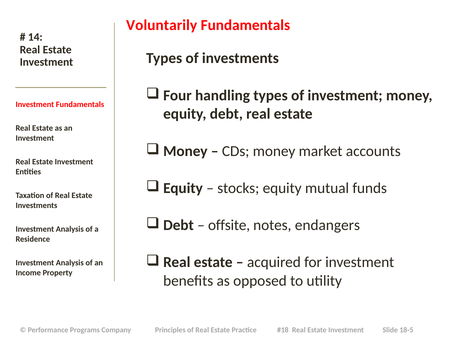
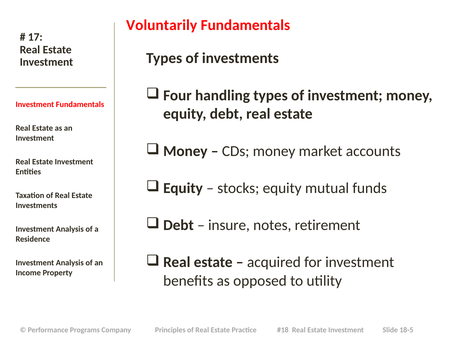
14: 14 -> 17
offsite: offsite -> insure
endangers: endangers -> retirement
